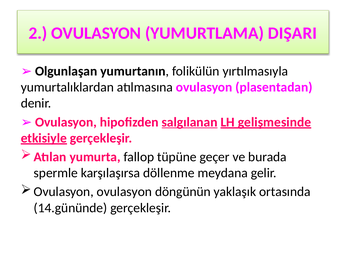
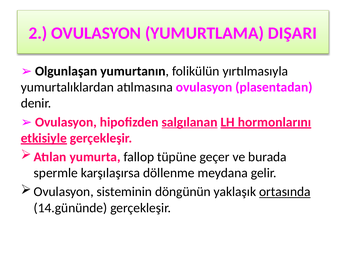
gelişmesinde: gelişmesinde -> hormonlarını
Ovulasyon ovulasyon: ovulasyon -> sisteminin
ortasında underline: none -> present
